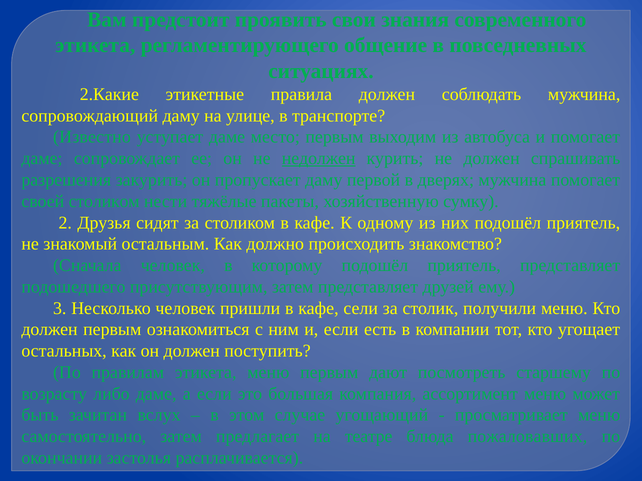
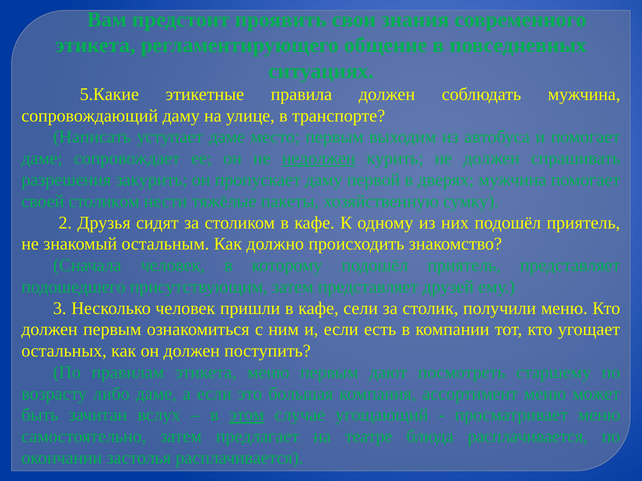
2.Какие: 2.Какие -> 5.Какие
Известно: Известно -> Написать
этом underline: none -> present
блюда пожаловавших: пожаловавших -> расплачивается
